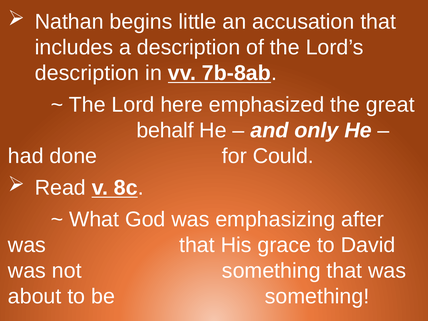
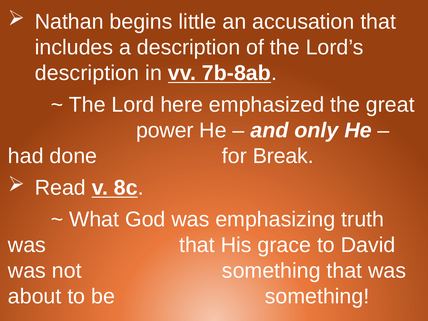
behalf: behalf -> power
Could: Could -> Break
after: after -> truth
